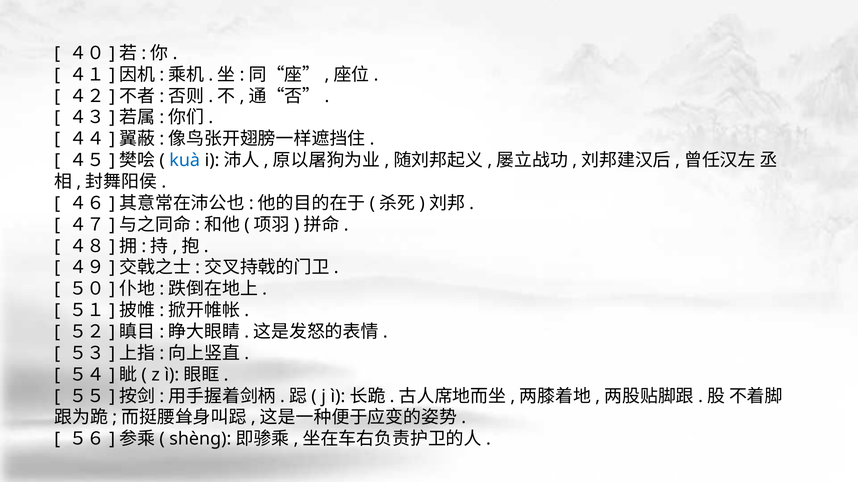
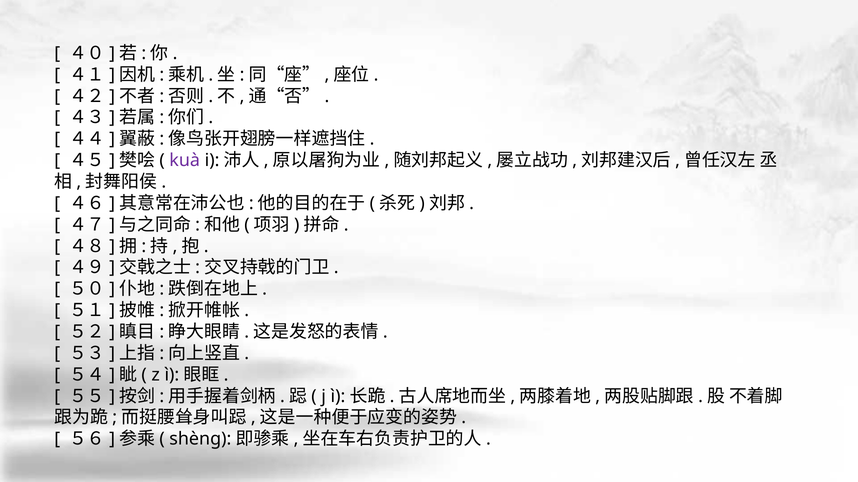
kuà colour: blue -> purple
